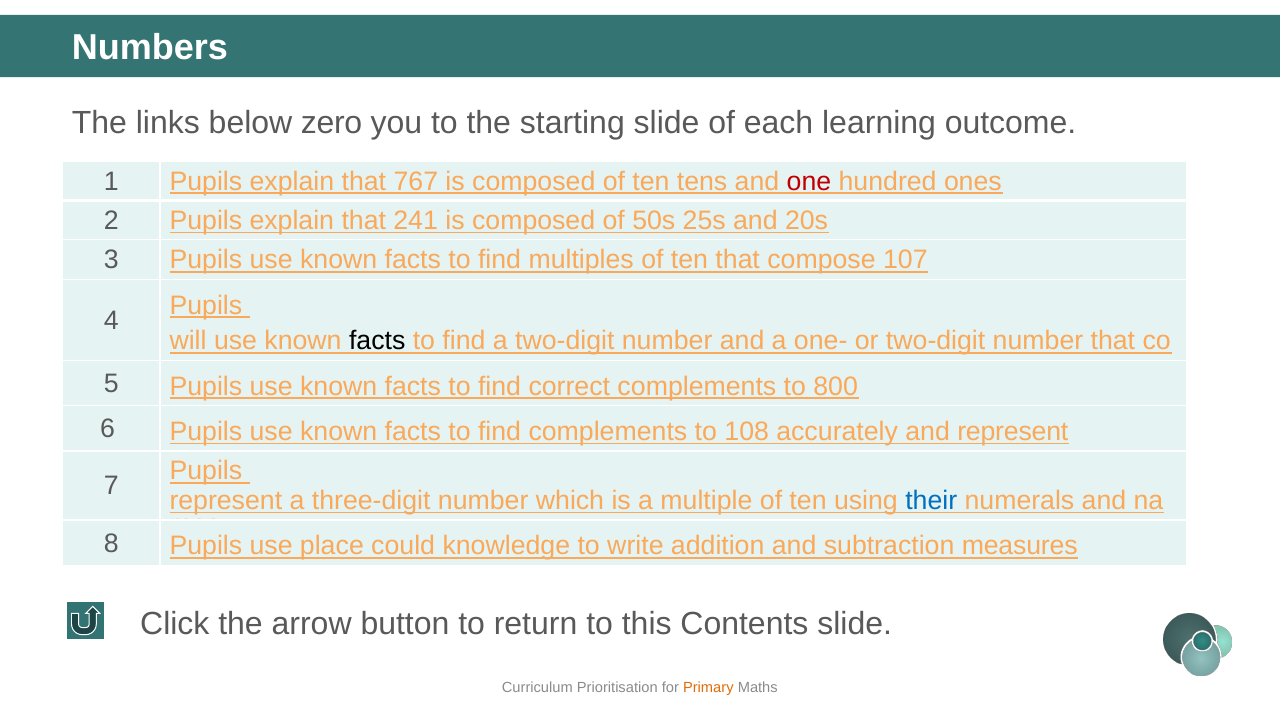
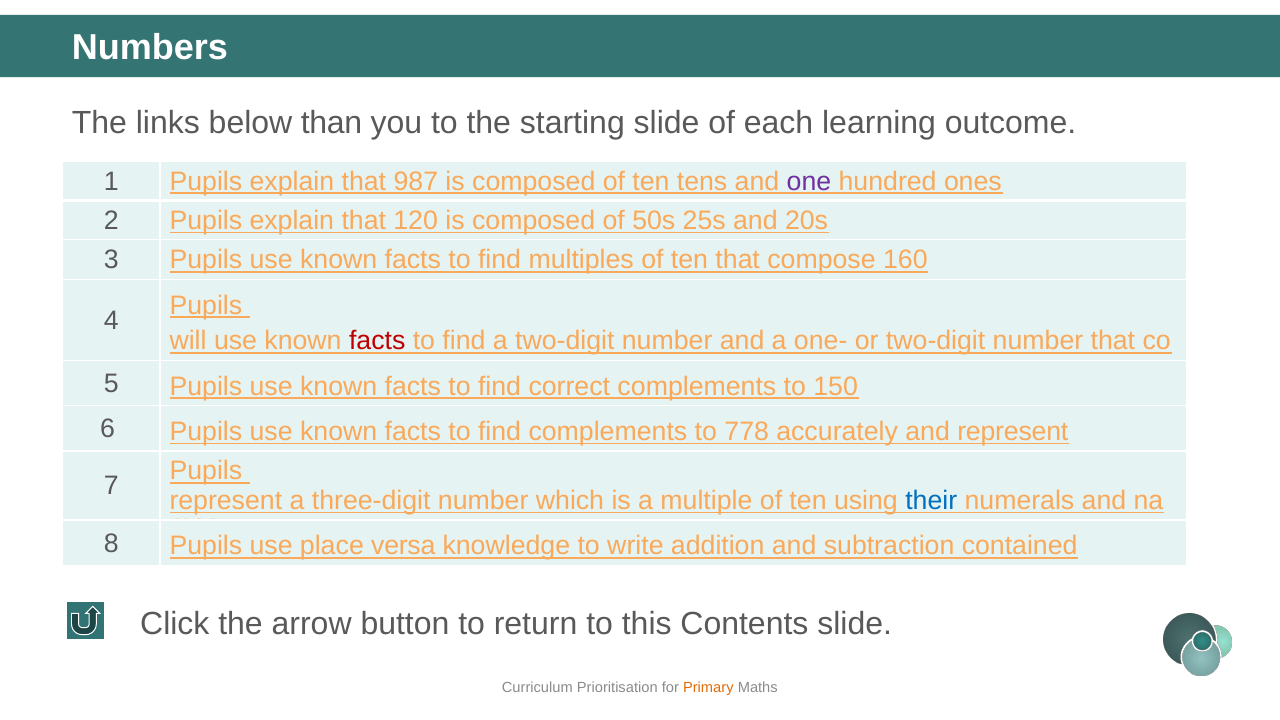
zero: zero -> than
767: 767 -> 987
one colour: red -> purple
241: 241 -> 120
107: 107 -> 160
facts at (377, 341) colour: black -> red
800: 800 -> 150
108: 108 -> 778
could: could -> versa
measures: measures -> contained
